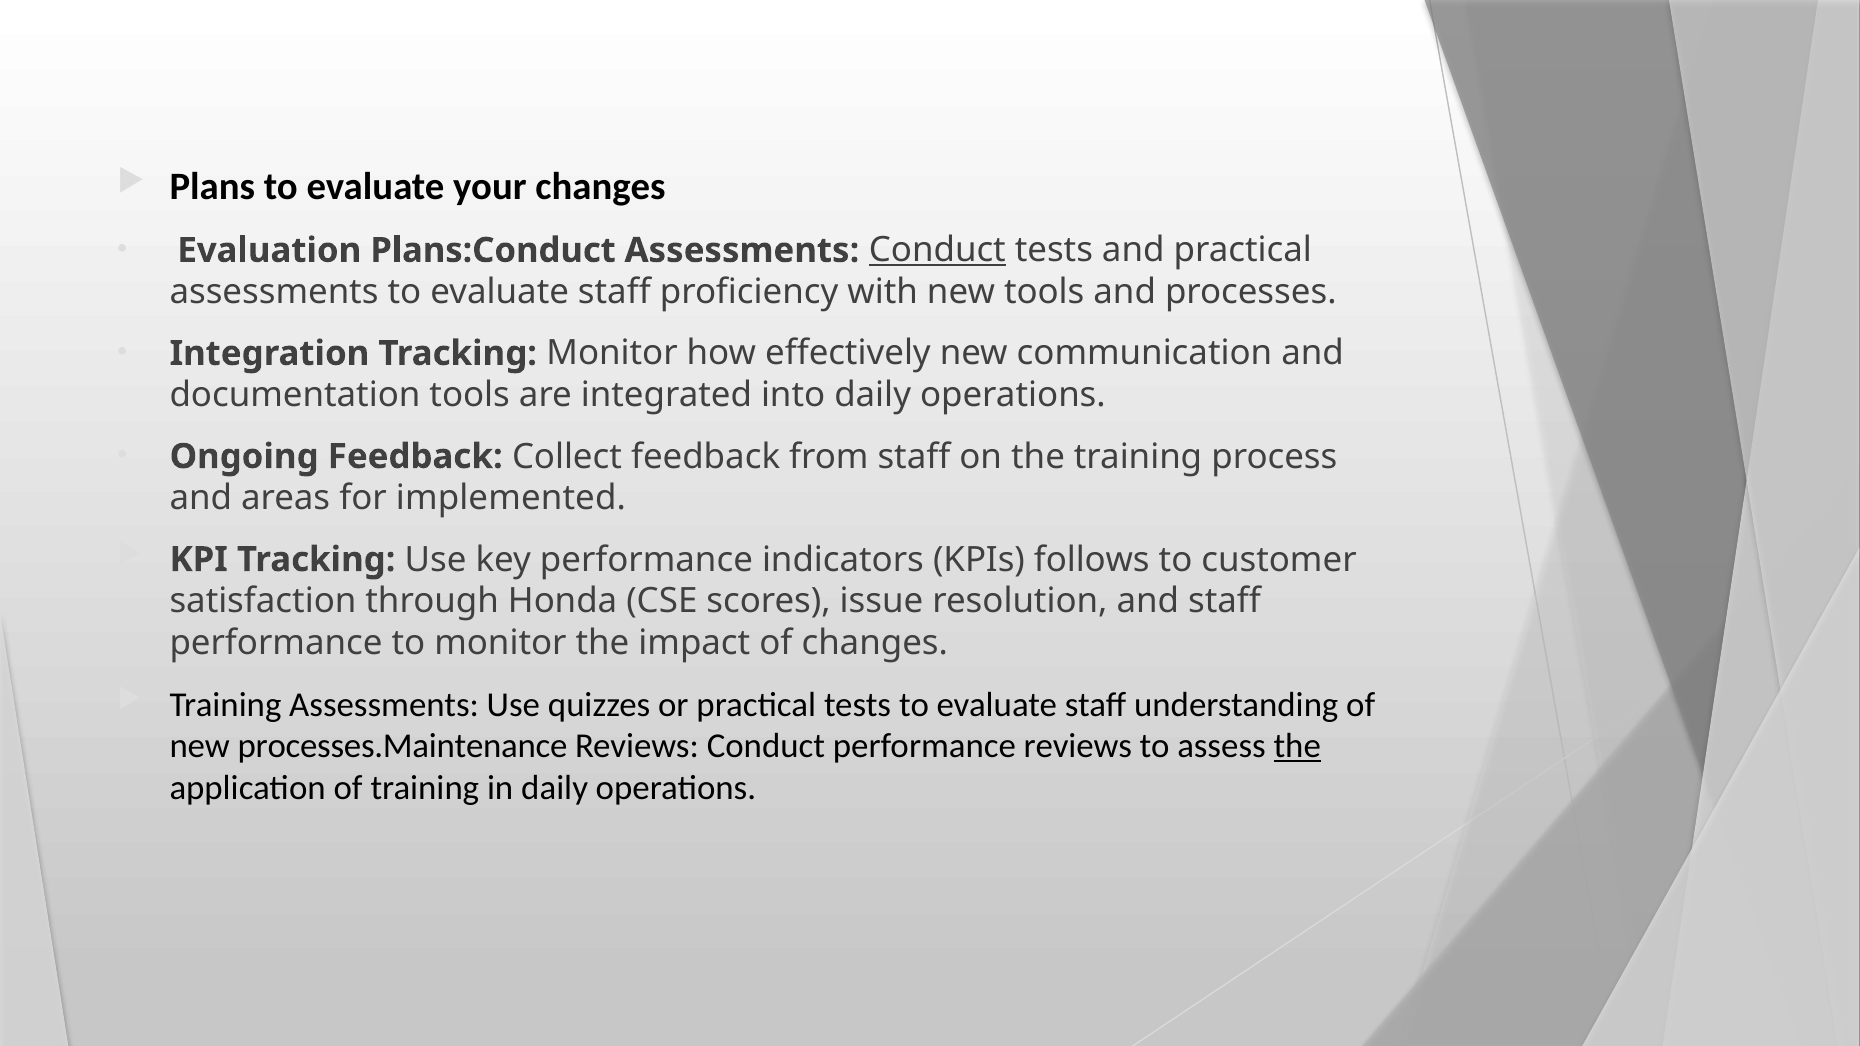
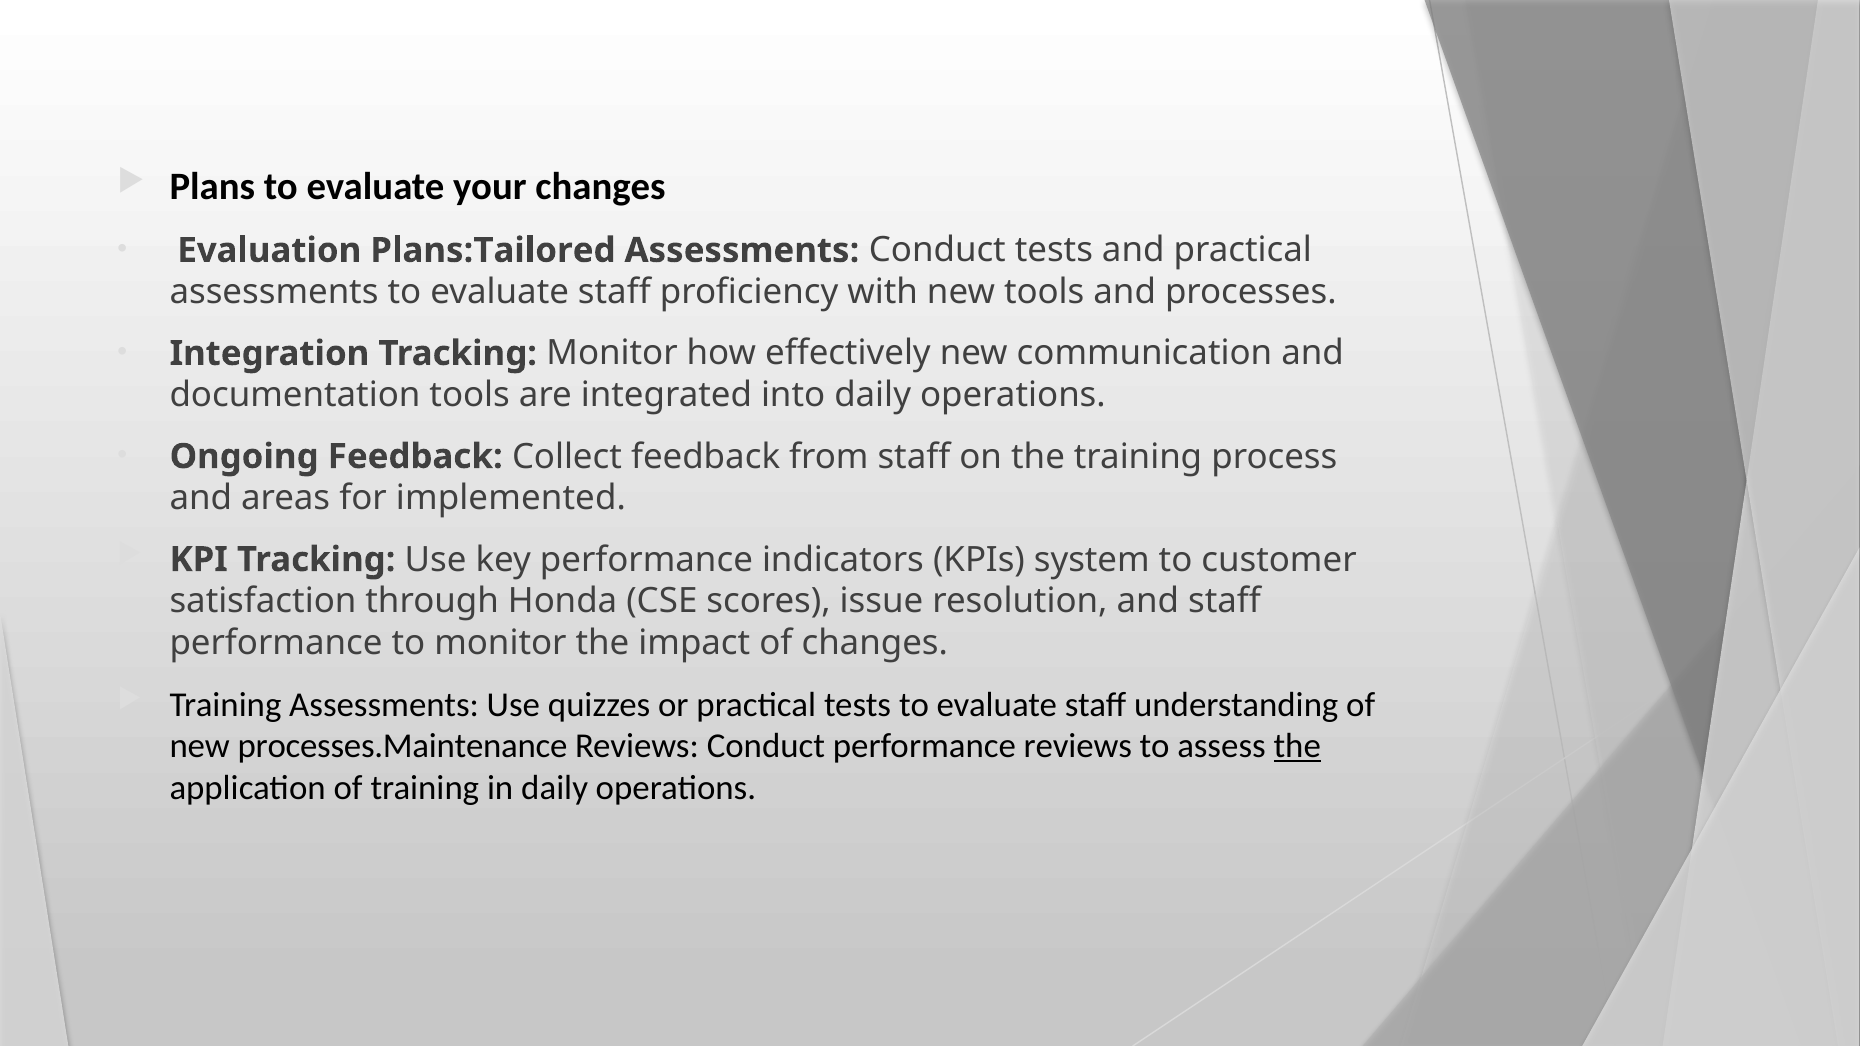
Plans:Conduct: Plans:Conduct -> Plans:Tailored
Conduct at (937, 250) underline: present -> none
follows: follows -> system
